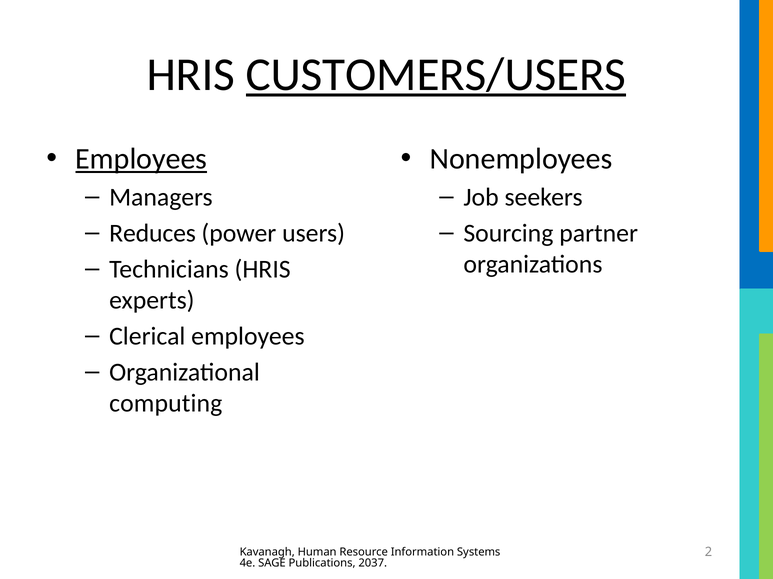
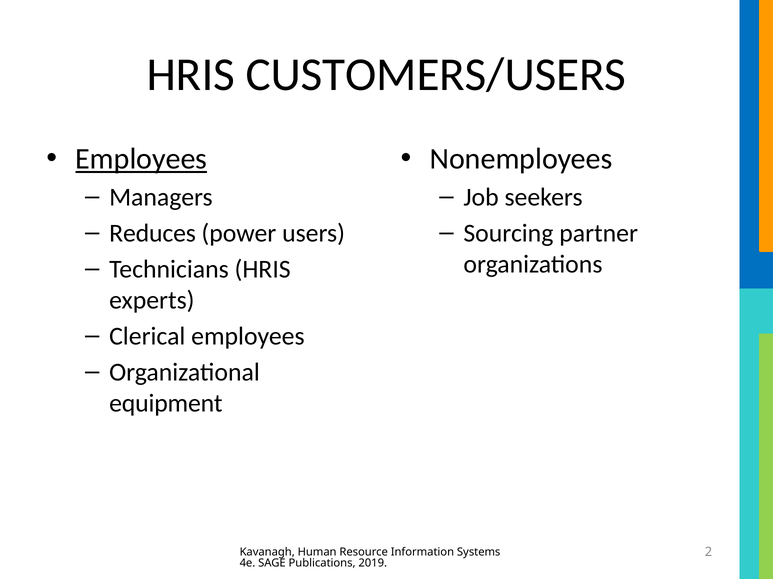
CUSTOMERS/USERS underline: present -> none
computing: computing -> equipment
2037: 2037 -> 2019
